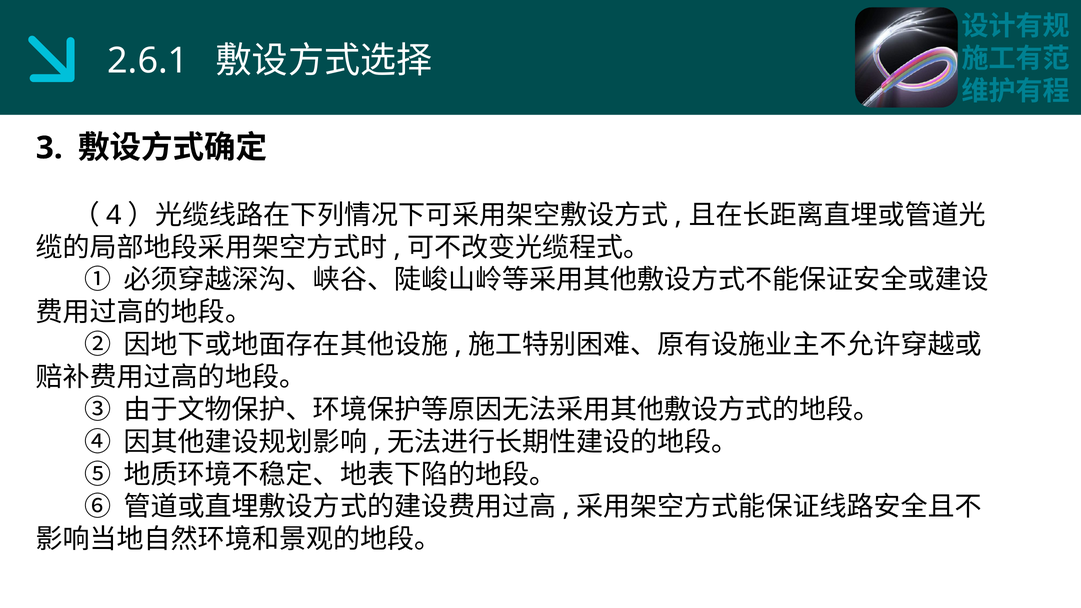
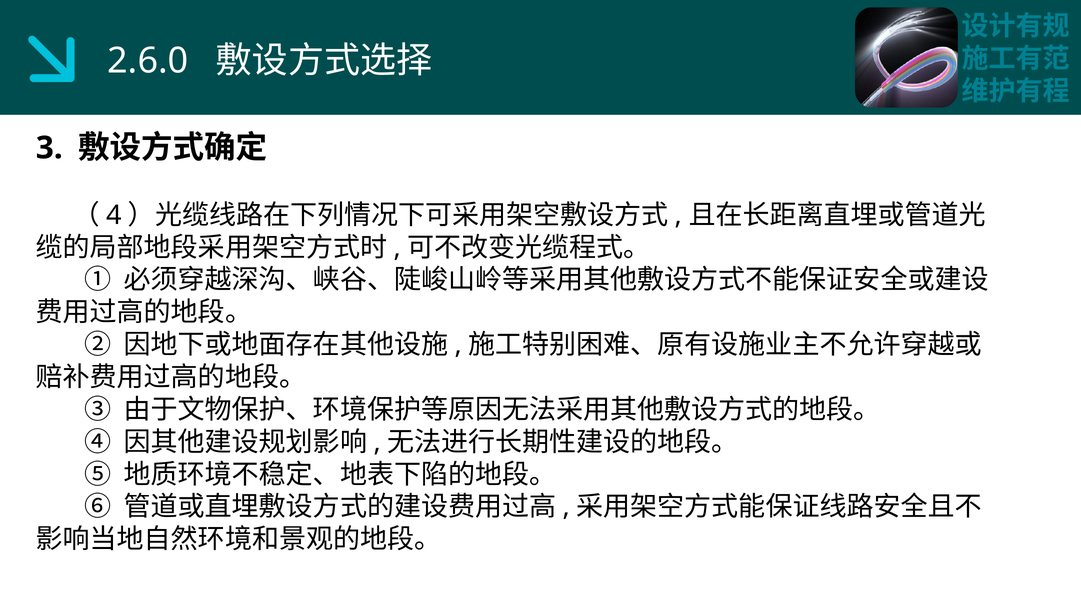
2.6.1: 2.6.1 -> 2.6.0
